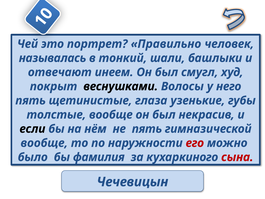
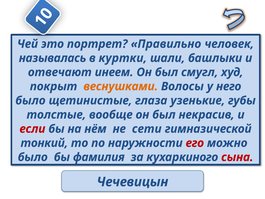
тонкий: тонкий -> куртки
веснушками colour: black -> orange
пять at (31, 100): пять -> было
если colour: black -> red
не пять: пять -> сети
вообще at (44, 143): вообще -> тонкий
